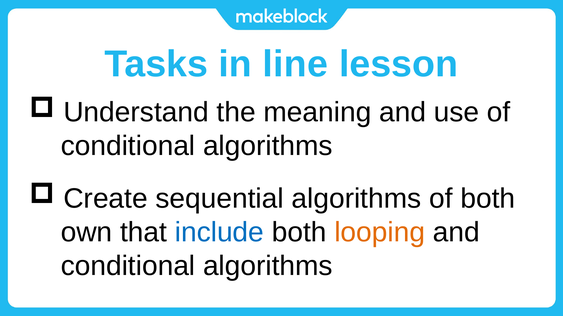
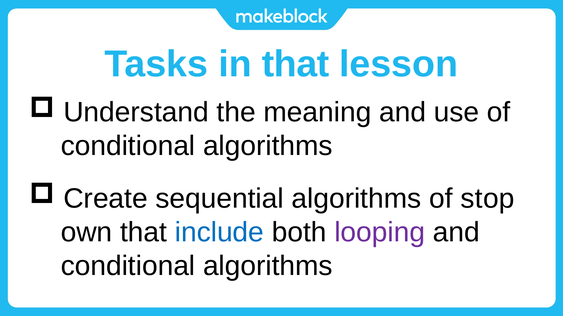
in line: line -> that
of both: both -> stop
looping colour: orange -> purple
